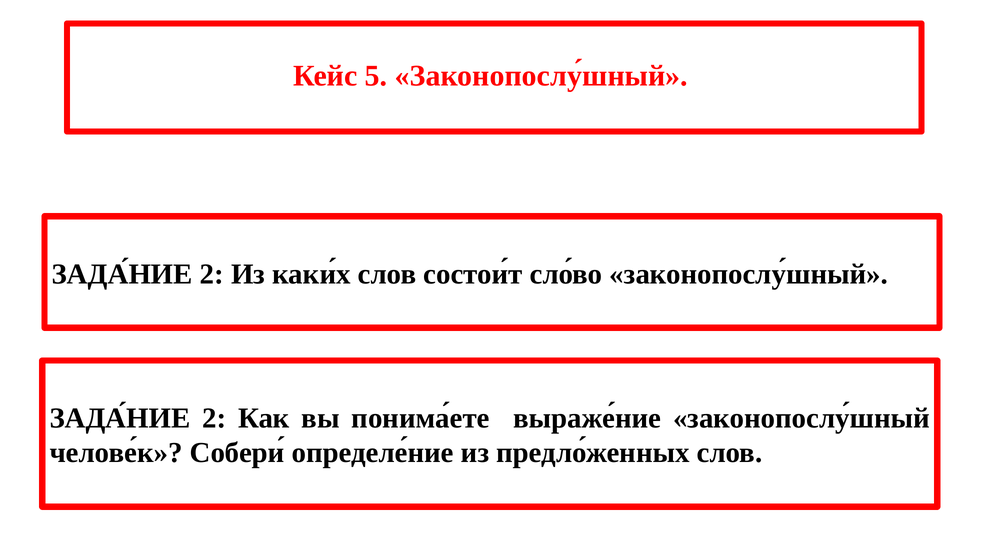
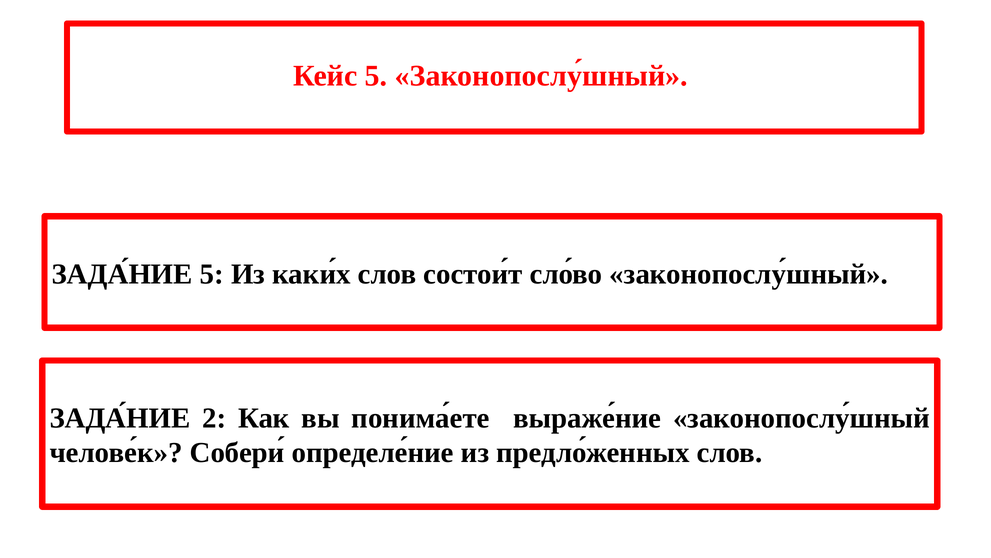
2 at (212, 274): 2 -> 5
